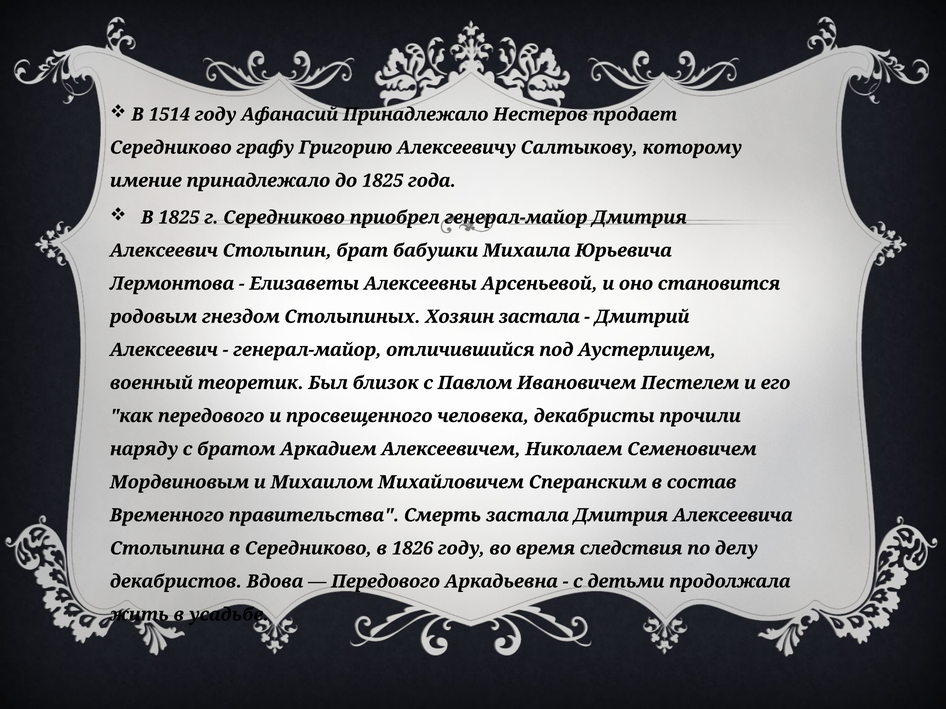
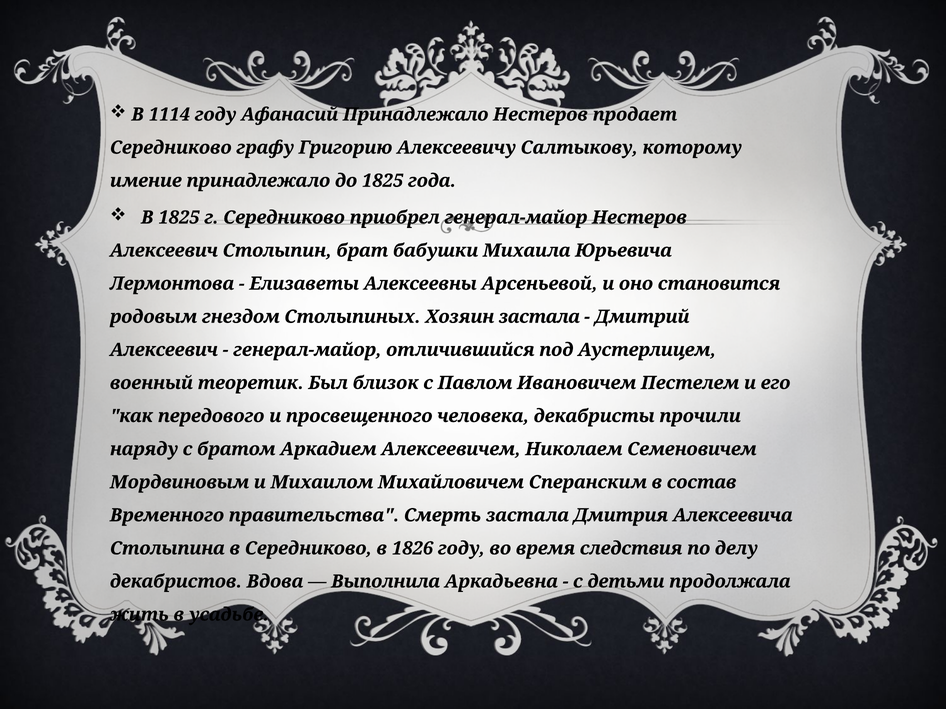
1514: 1514 -> 1114
генерал-майор Дмитрия: Дмитрия -> Нестеров
Передового at (386, 582): Передового -> Выполнила
